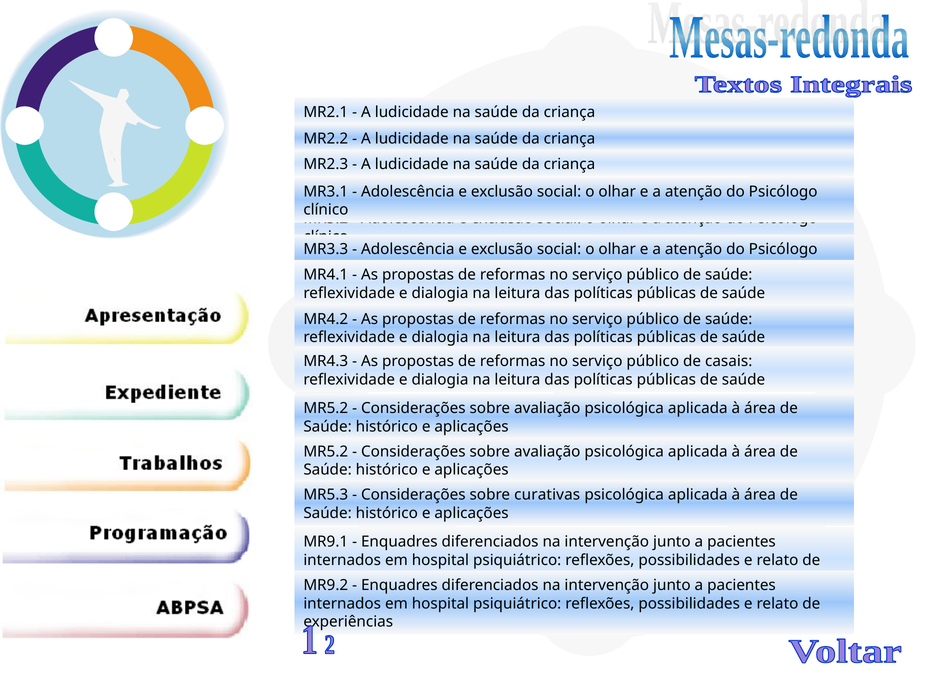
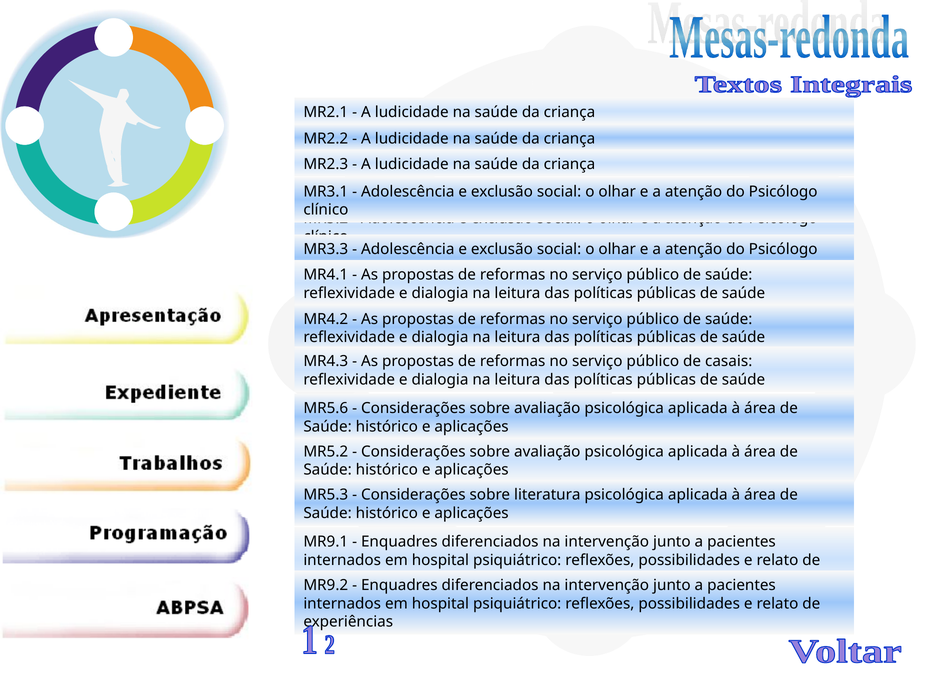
MR5.2 at (326, 408): MR5.2 -> MR5.6
curativas: curativas -> literatura
